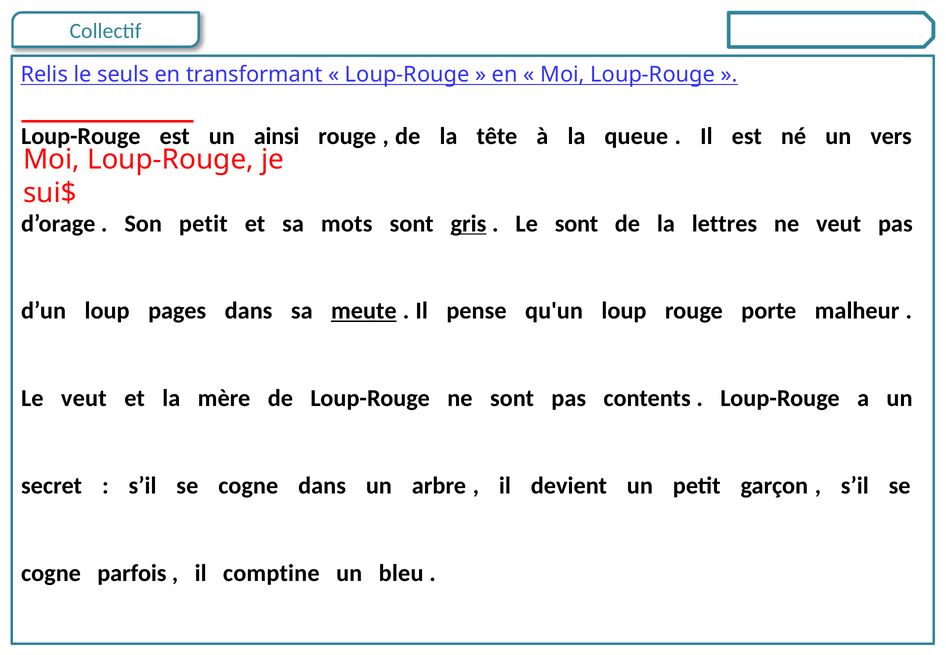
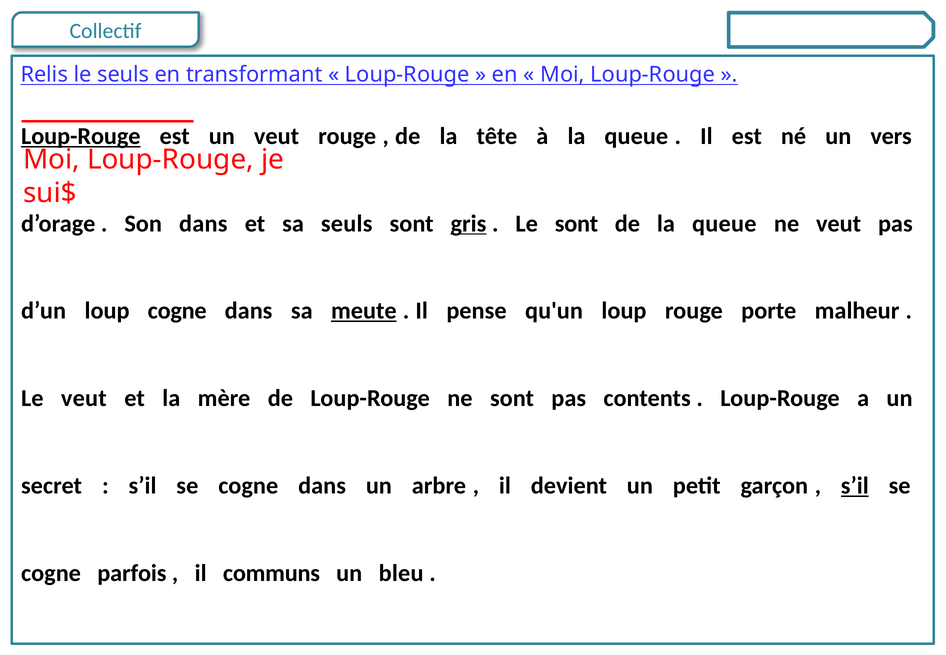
Loup-Rouge at (81, 136) underline: none -> present
un ainsi: ainsi -> veut
Son petit: petit -> dans
sa mots: mots -> seuls
de la lettres: lettres -> queue
loup pages: pages -> cogne
s’il at (855, 486) underline: none -> present
comptine: comptine -> communs
